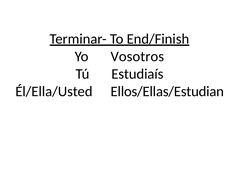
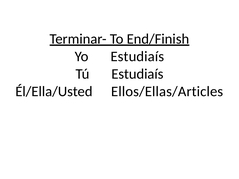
Yo Vosotros: Vosotros -> Estudiaís
Ellos/Ellas/Estudian: Ellos/Ellas/Estudian -> Ellos/Ellas/Articles
